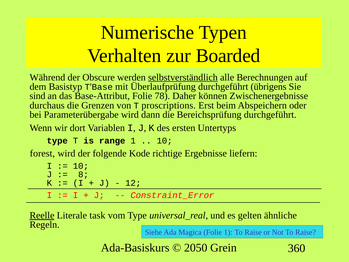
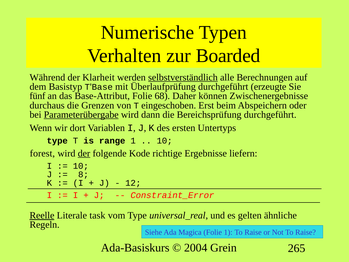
Obscure: Obscure -> Klarheit
übrigens: übrigens -> erzeugte
sind: sind -> fünf
78: 78 -> 68
proscriptions: proscriptions -> eingeschoben
Parameterübergabe underline: none -> present
der at (84, 153) underline: none -> present
2050: 2050 -> 2004
360: 360 -> 265
